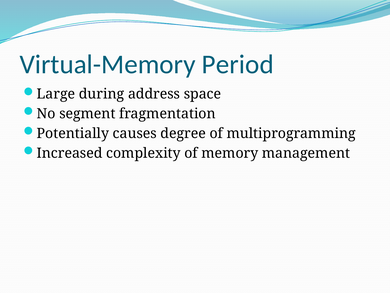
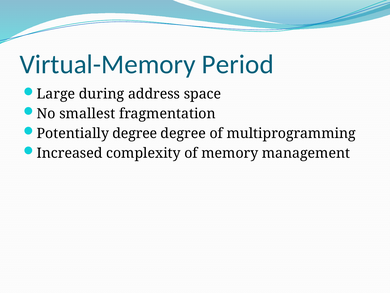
segment: segment -> smallest
Potentially causes: causes -> degree
